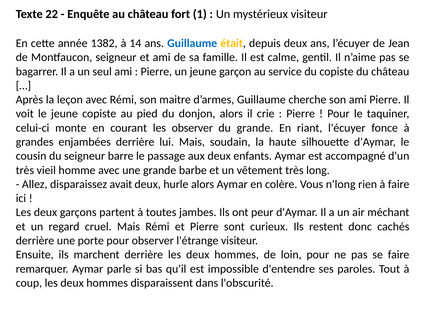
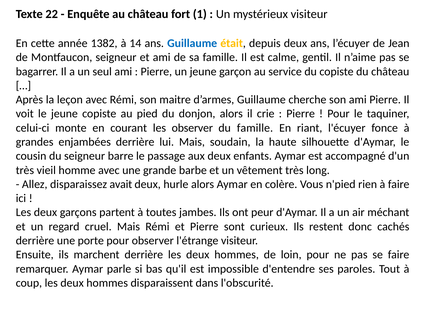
du grande: grande -> famille
n'long: n'long -> n'pied
